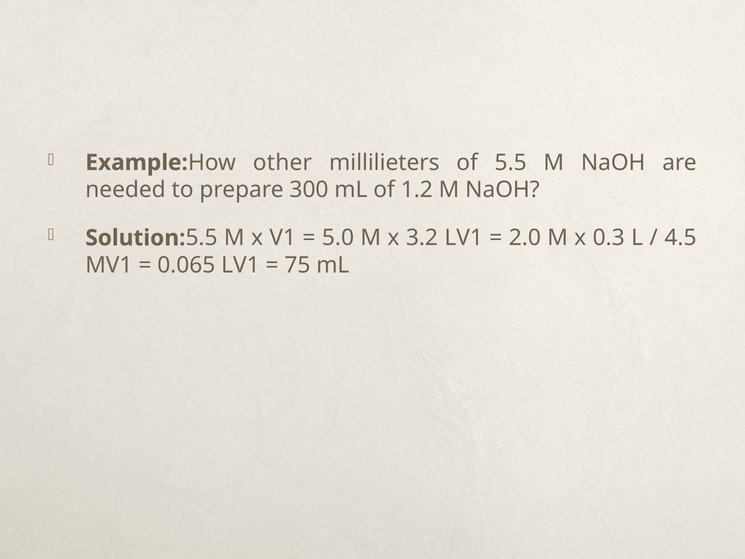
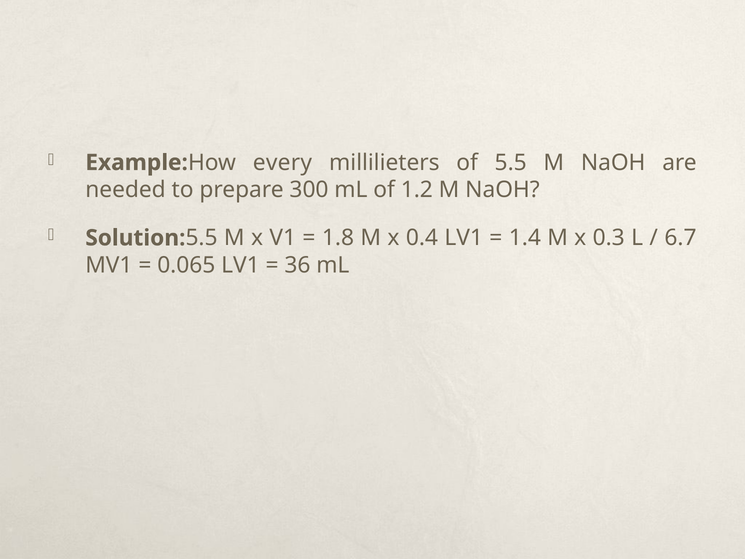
other: other -> every
5.0: 5.0 -> 1.8
3.2: 3.2 -> 0.4
2.0: 2.0 -> 1.4
4.5: 4.5 -> 6.7
75: 75 -> 36
